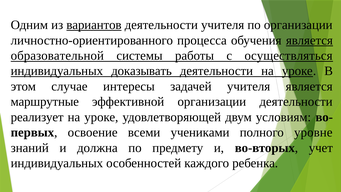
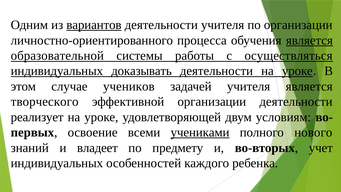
интересы: интересы -> учеников
маршрутные: маршрутные -> творческого
учениками underline: none -> present
уровне: уровне -> нового
должна: должна -> владеет
